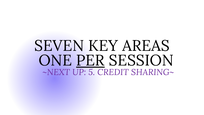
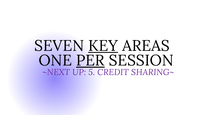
KEY underline: none -> present
